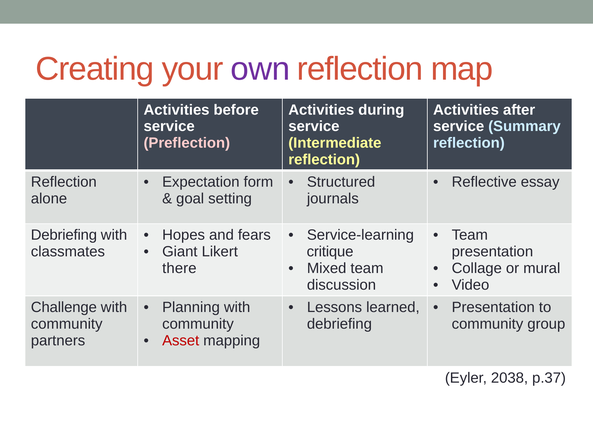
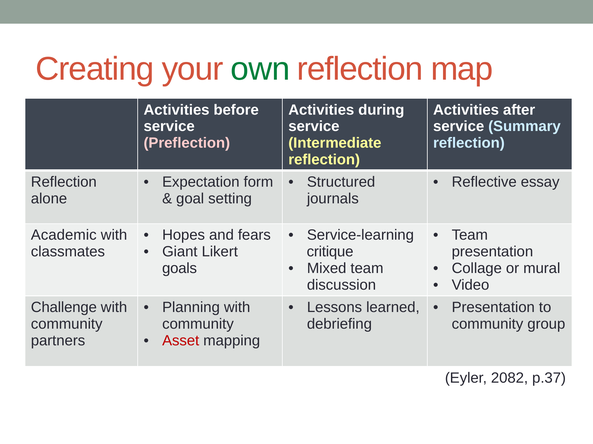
own colour: purple -> green
Debriefing at (64, 236): Debriefing -> Academic
there: there -> goals
2038: 2038 -> 2082
